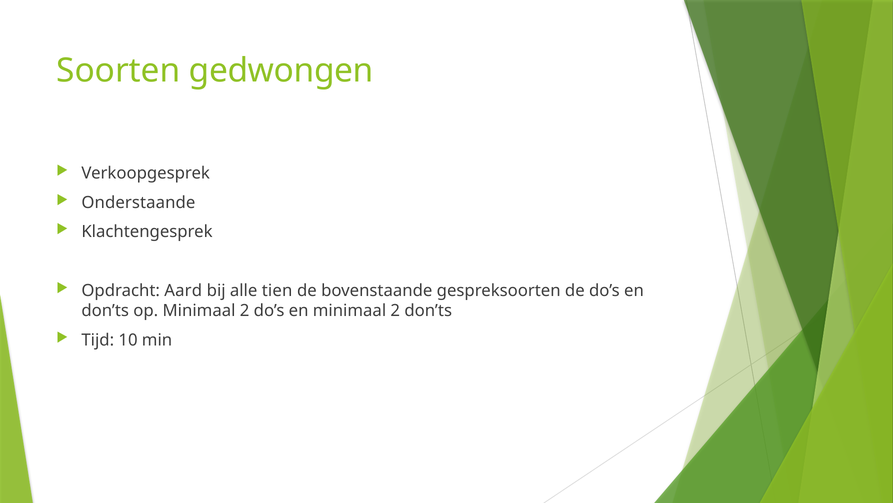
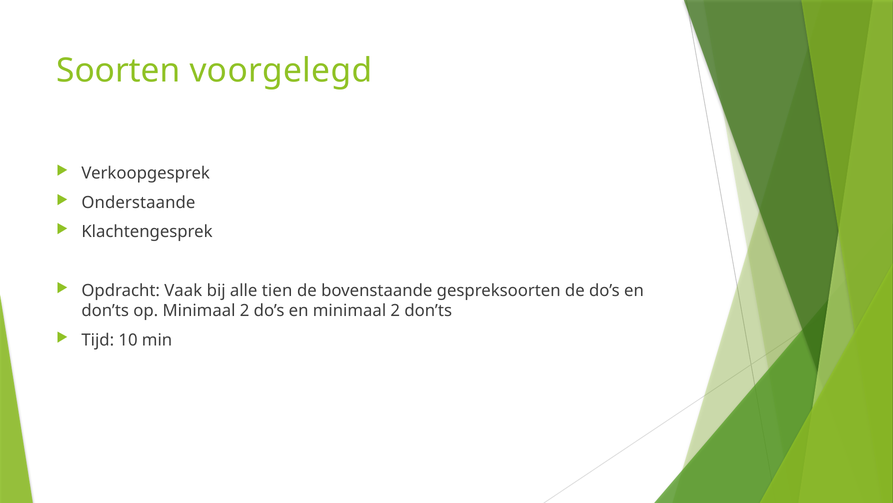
gedwongen: gedwongen -> voorgelegd
Aard: Aard -> Vaak
